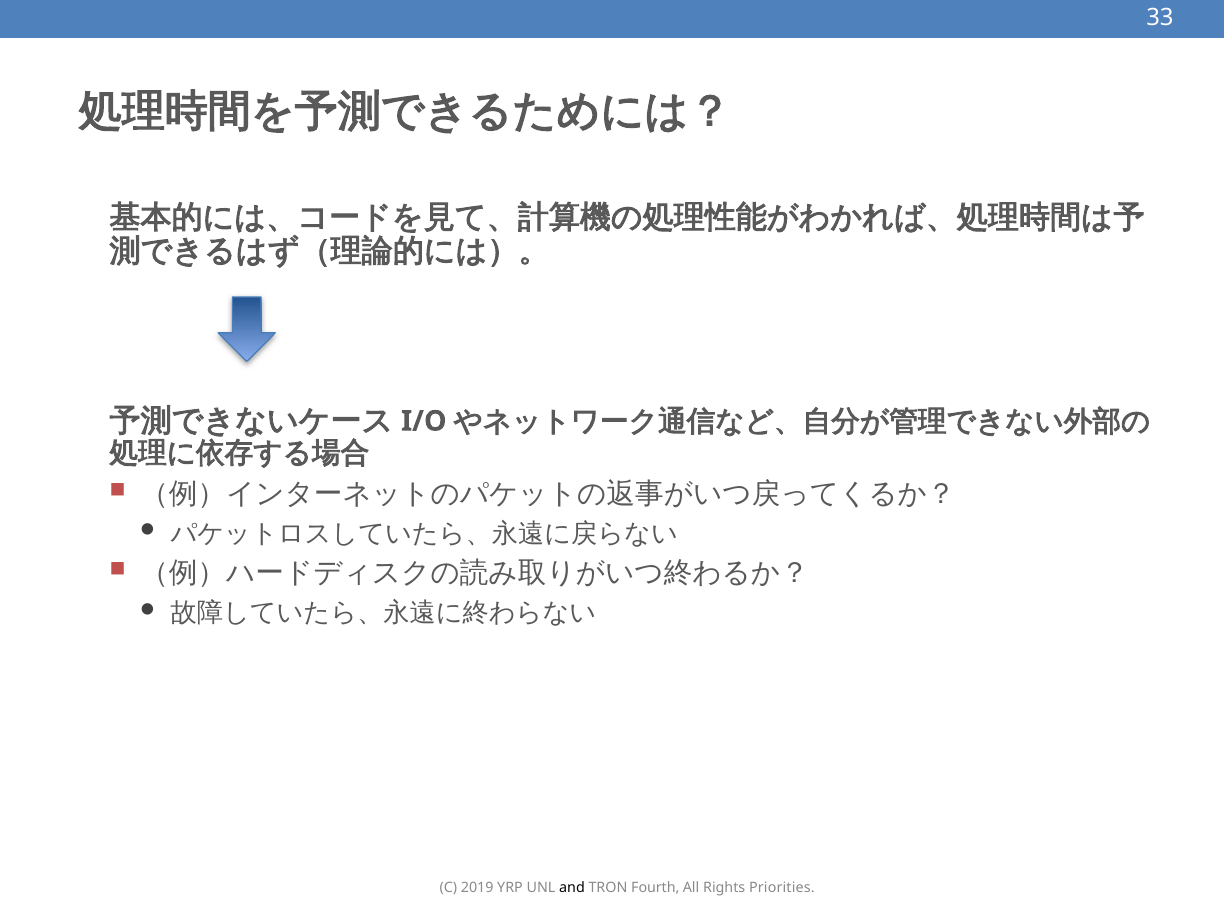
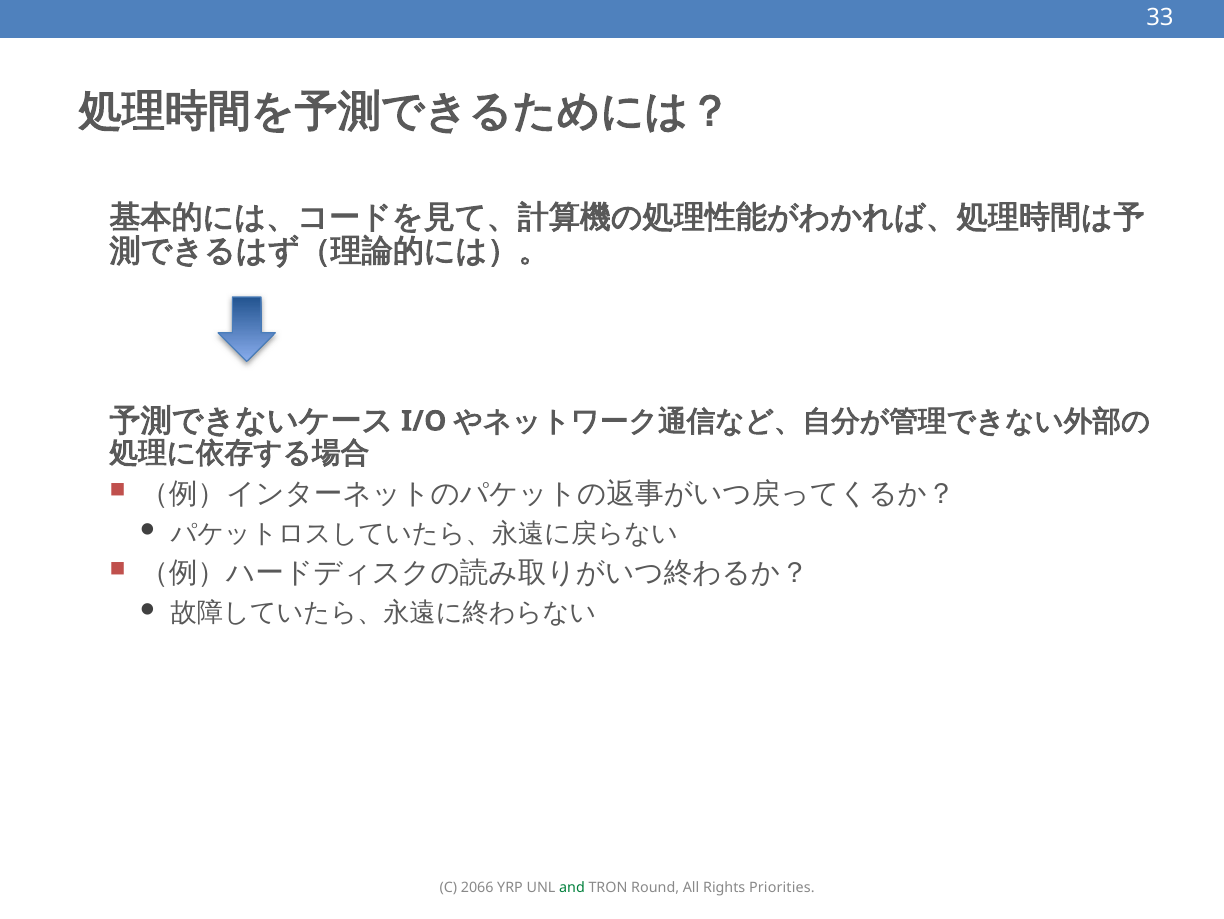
2019: 2019 -> 2066
and colour: black -> green
Fourth: Fourth -> Round
